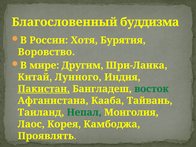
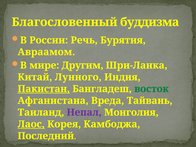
Хотя: Хотя -> Речь
Воровство: Воровство -> Авраамом
Кааба: Кааба -> Вреда
Непал colour: green -> purple
Лаос underline: none -> present
Проявлять: Проявлять -> Последний
